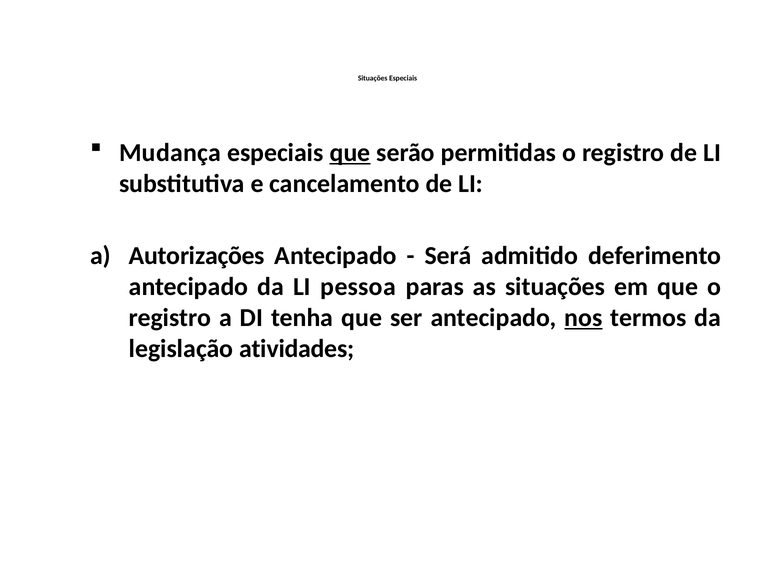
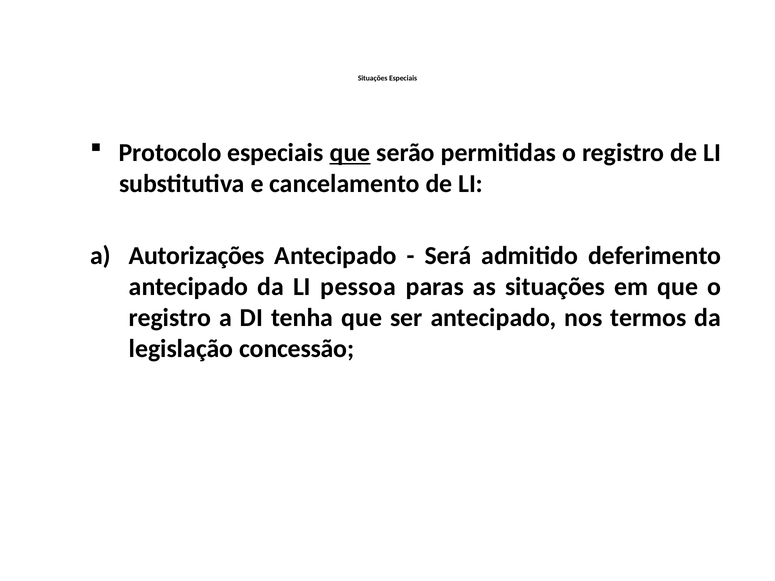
Mudança: Mudança -> Protocolo
nos underline: present -> none
atividades: atividades -> concessão
